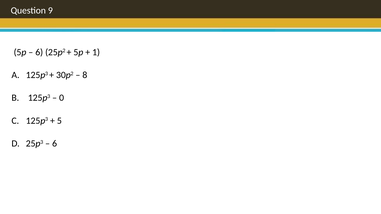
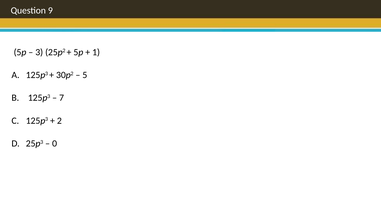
6 at (39, 52): 6 -> 3
8: 8 -> 5
0: 0 -> 7
5: 5 -> 2
6 at (55, 144): 6 -> 0
